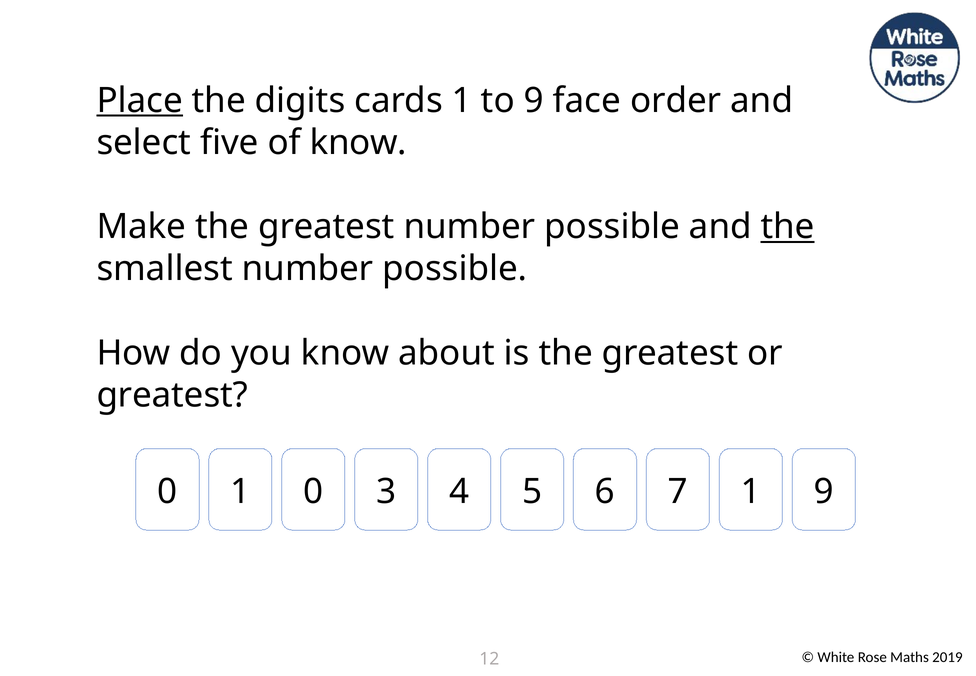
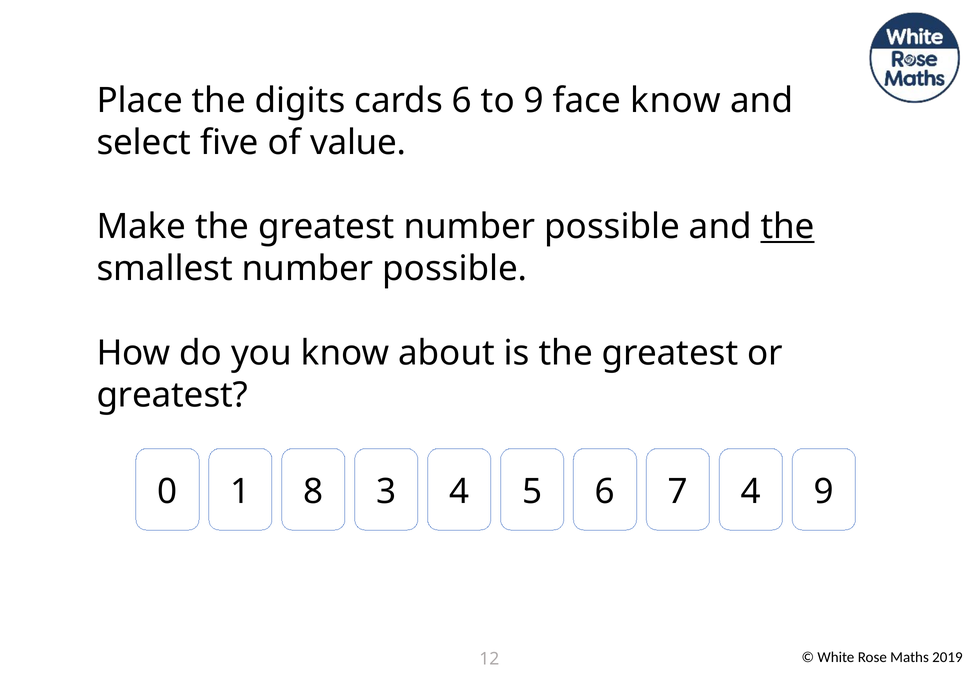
Place underline: present -> none
cards 1: 1 -> 6
face order: order -> know
of know: know -> value
1 0: 0 -> 8
7 1: 1 -> 4
